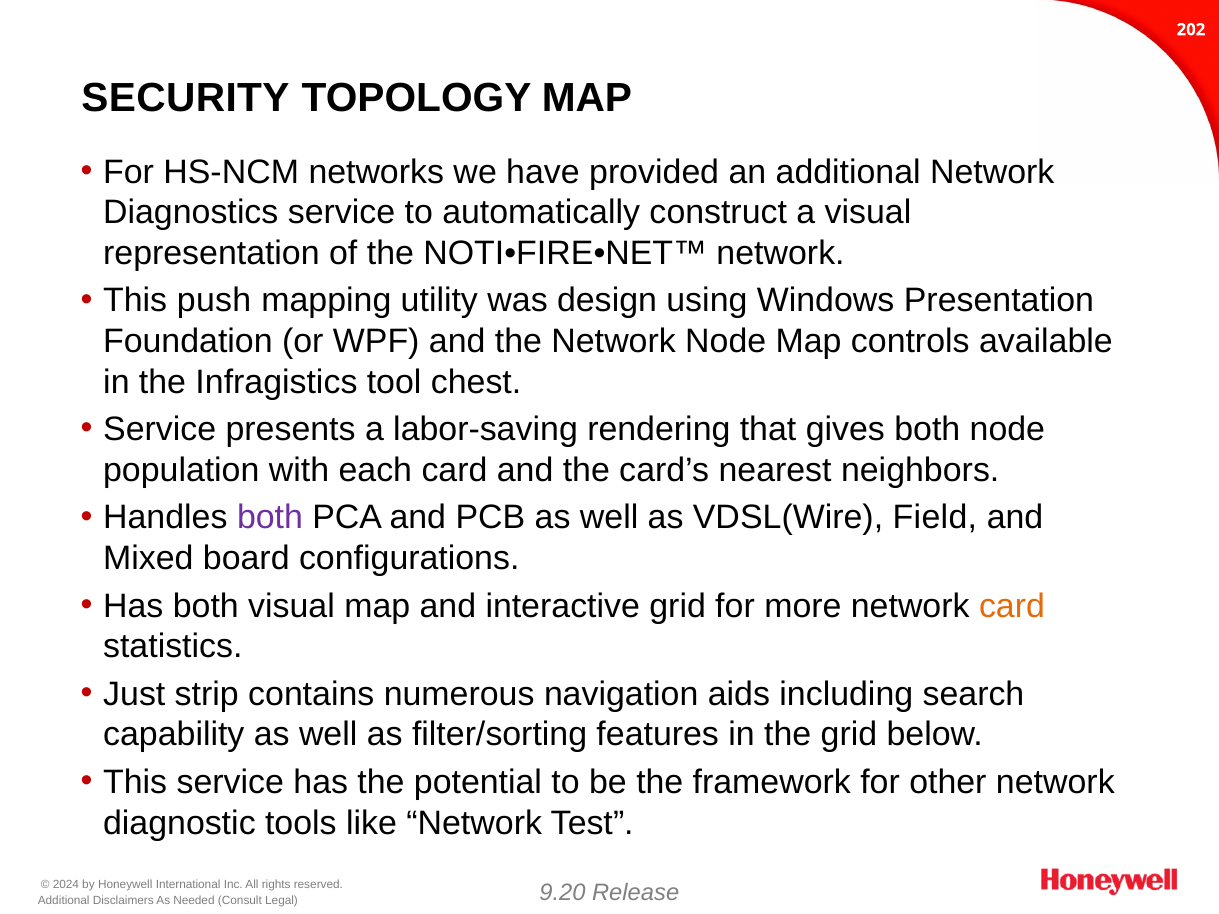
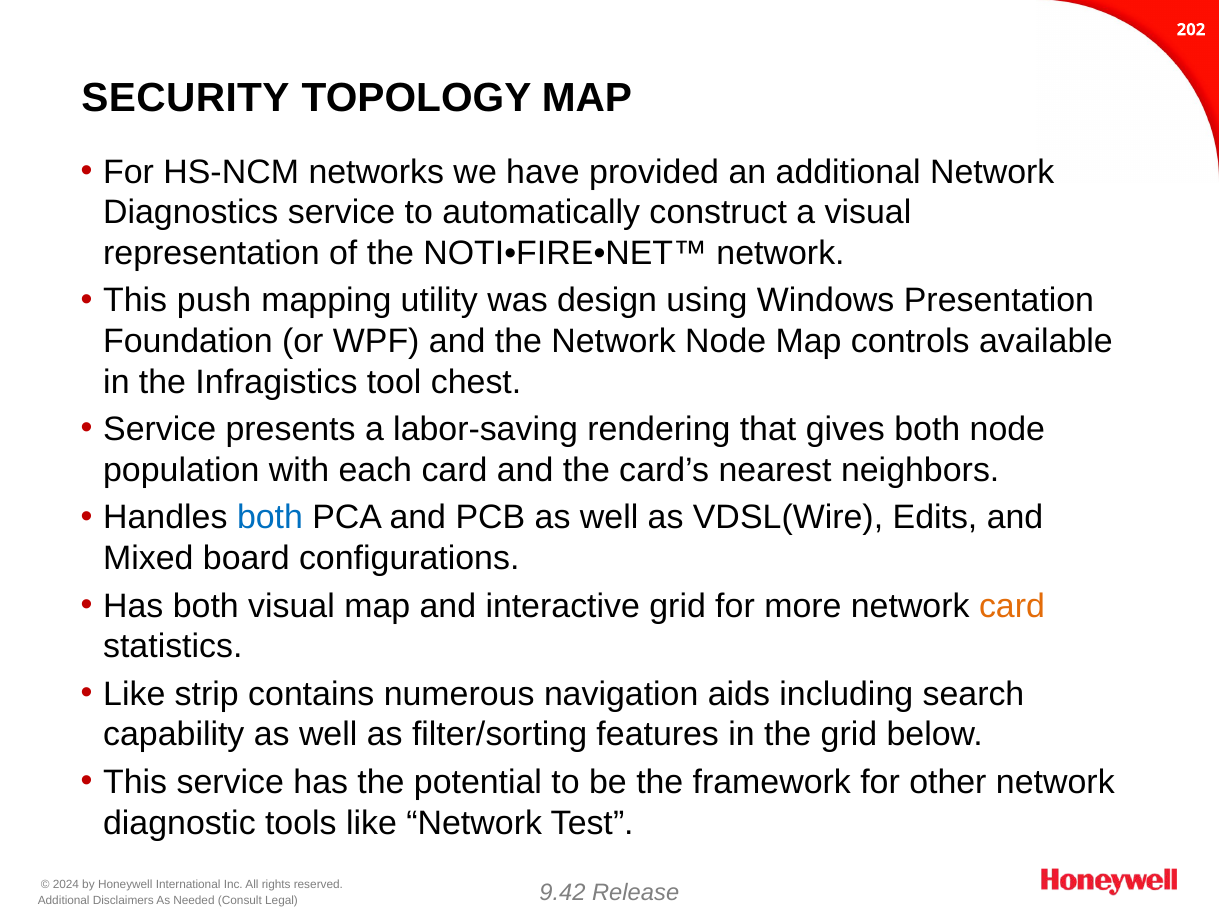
both at (270, 518) colour: purple -> blue
Field: Field -> Edits
Just at (134, 694): Just -> Like
9.20: 9.20 -> 9.42
